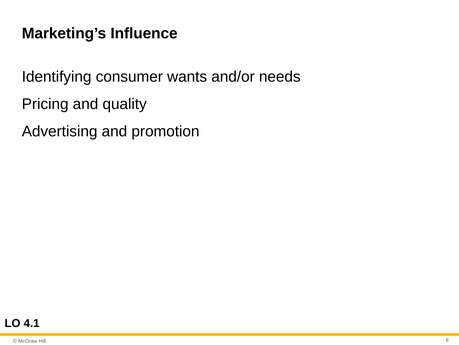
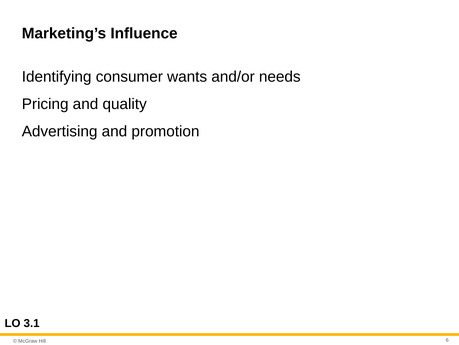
4.1: 4.1 -> 3.1
